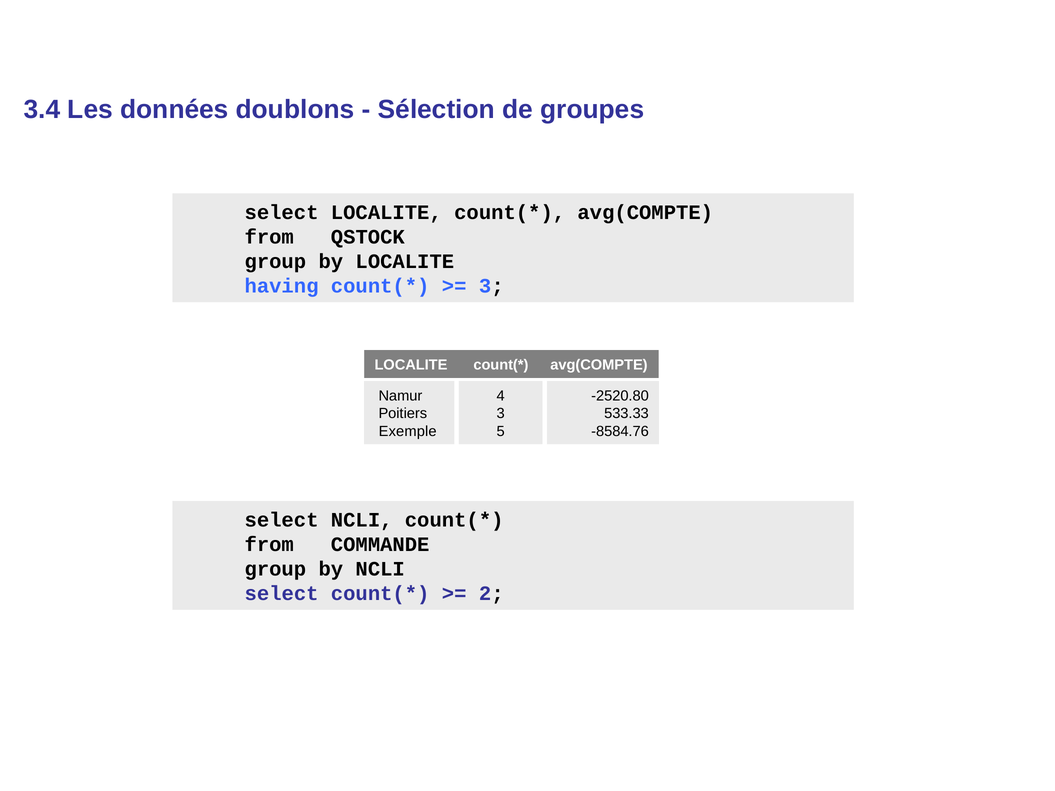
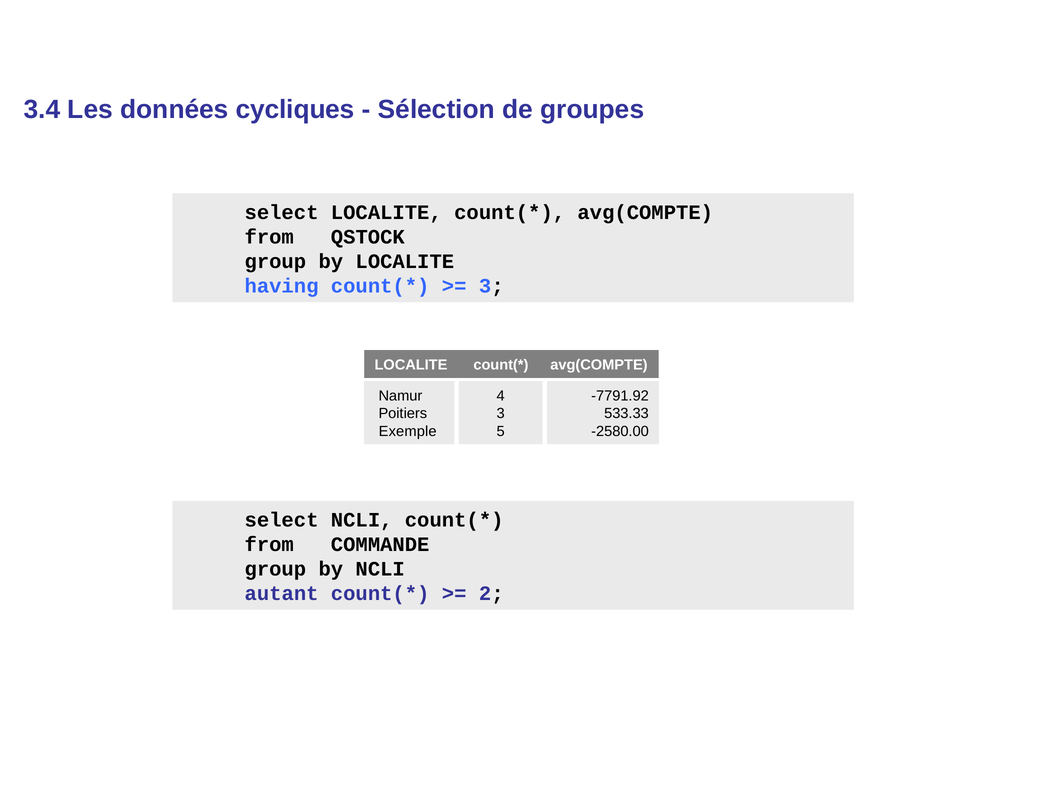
doublons: doublons -> cycliques
-2520.80: -2520.80 -> -7791.92
-8584.76: -8584.76 -> -2580.00
select at (282, 594): select -> autant
